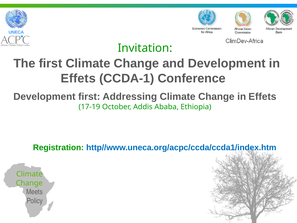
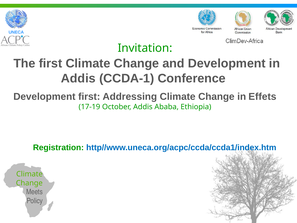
Effets at (78, 78): Effets -> Addis
